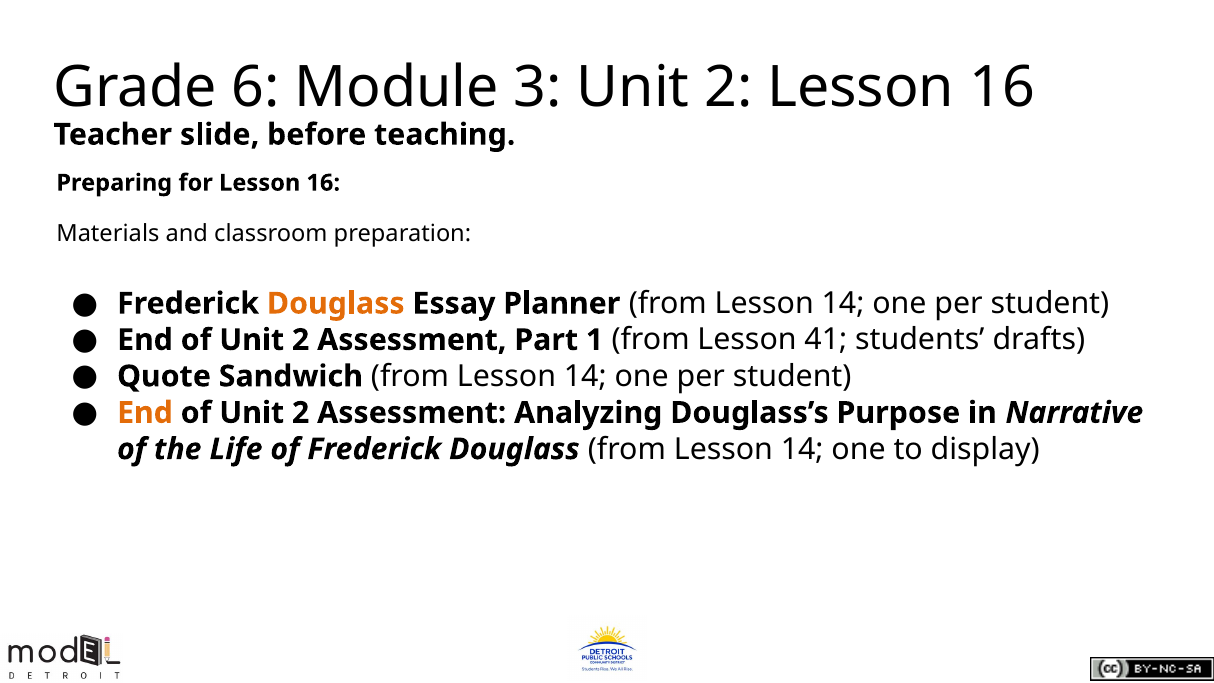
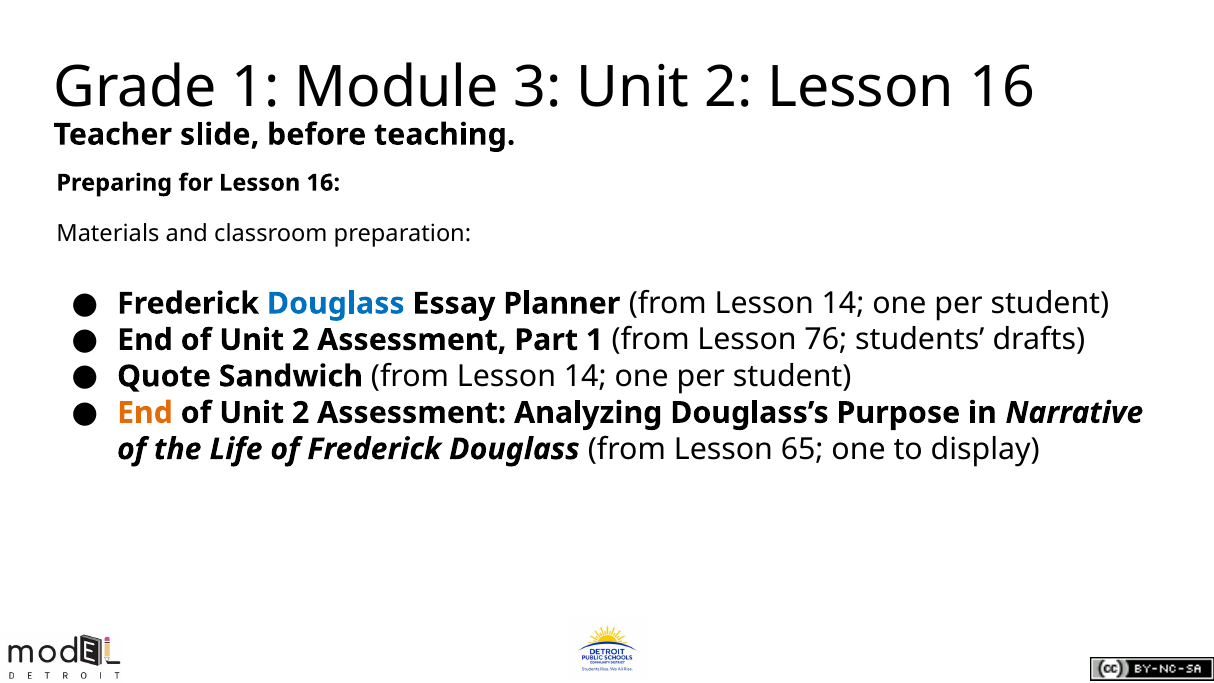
Grade 6: 6 -> 1
Douglass at (336, 303) colour: orange -> blue
41: 41 -> 76
Douglass from Lesson 14: 14 -> 65
